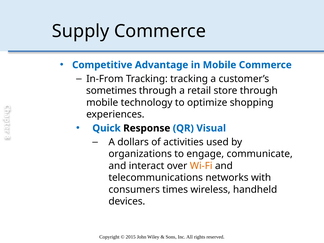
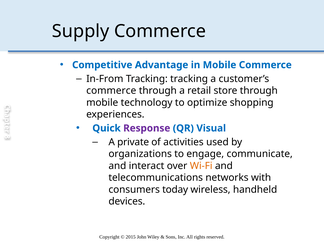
sometimes at (111, 91): sometimes -> commerce
Response colour: black -> purple
dollars: dollars -> private
times: times -> today
